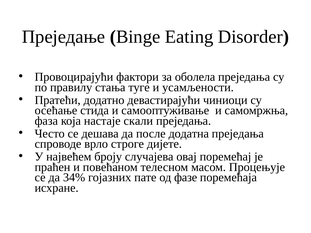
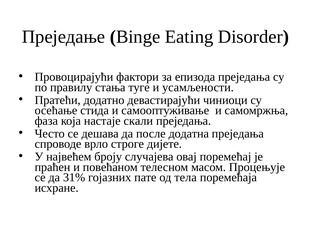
оболела: оболела -> епизода
34%: 34% -> 31%
фазе: фазе -> тела
